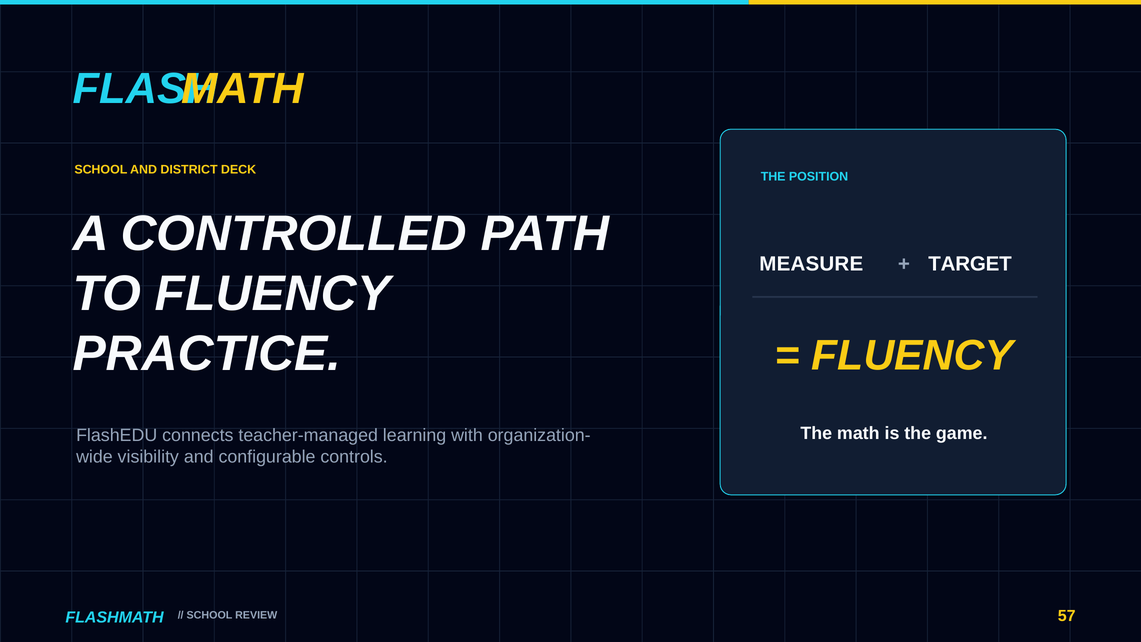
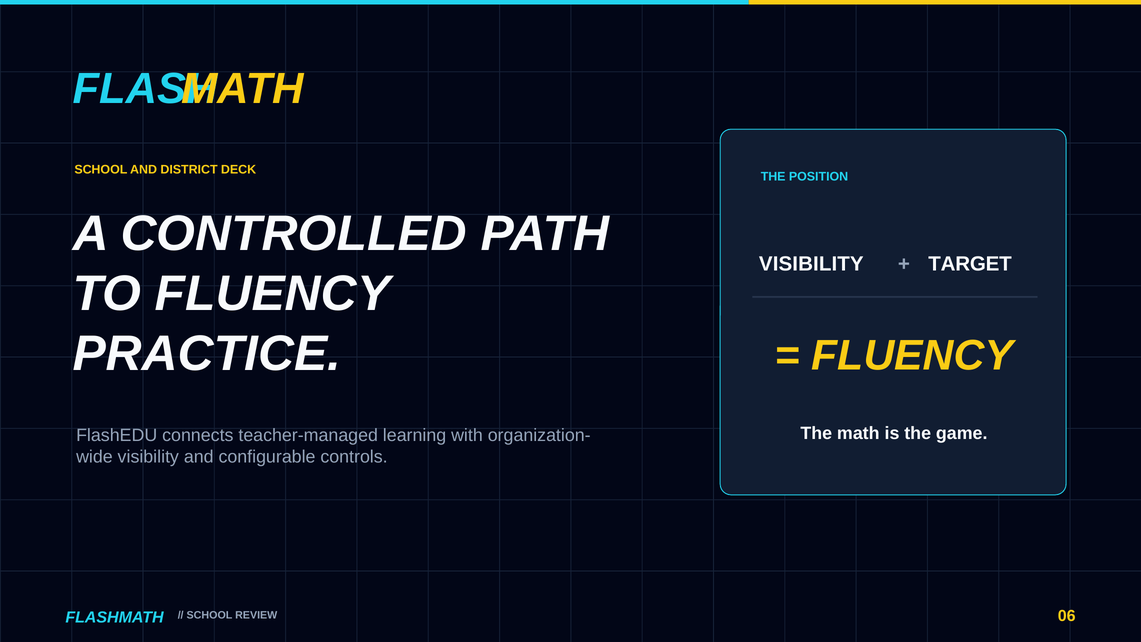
MEASURE at (811, 264): MEASURE -> VISIBILITY
57: 57 -> 06
